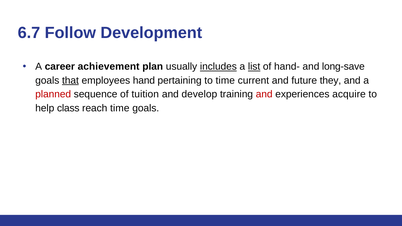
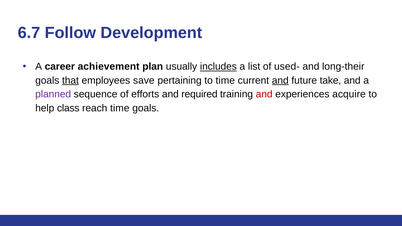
list underline: present -> none
hand-: hand- -> used-
long-save: long-save -> long-their
hand: hand -> save
and at (280, 80) underline: none -> present
they: they -> take
planned colour: red -> purple
tuition: tuition -> efforts
develop: develop -> required
